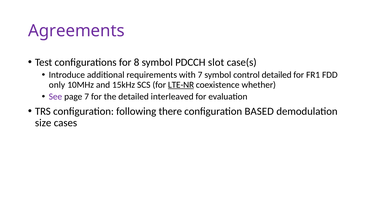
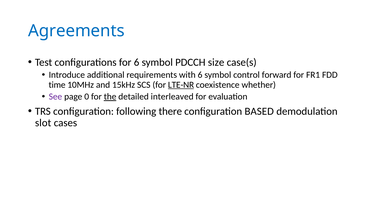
Agreements colour: purple -> blue
for 8: 8 -> 6
slot: slot -> size
with 7: 7 -> 6
control detailed: detailed -> forward
only: only -> time
page 7: 7 -> 0
the underline: none -> present
size: size -> slot
